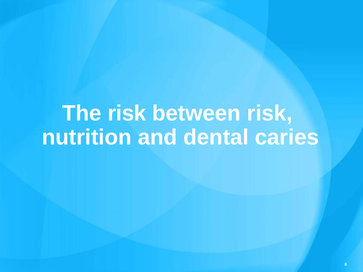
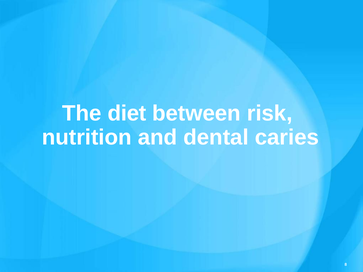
The risk: risk -> diet
